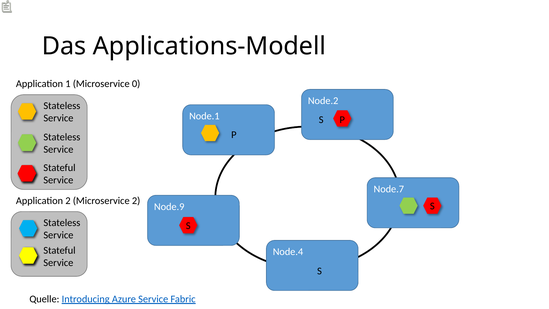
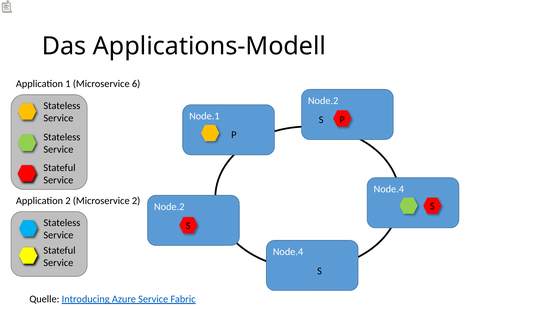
0: 0 -> 6
Node.7 at (389, 189): Node.7 -> Node.4
Node.9 at (169, 207): Node.9 -> Node.2
